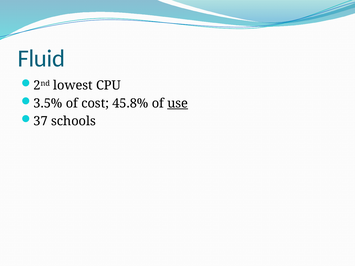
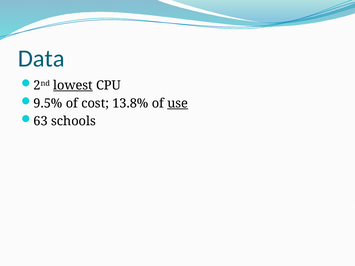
Fluid: Fluid -> Data
lowest underline: none -> present
3.5%: 3.5% -> 9.5%
45.8%: 45.8% -> 13.8%
37: 37 -> 63
